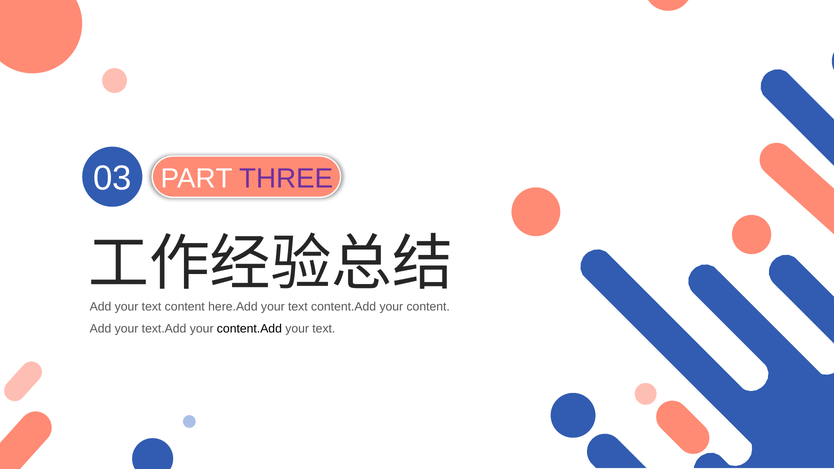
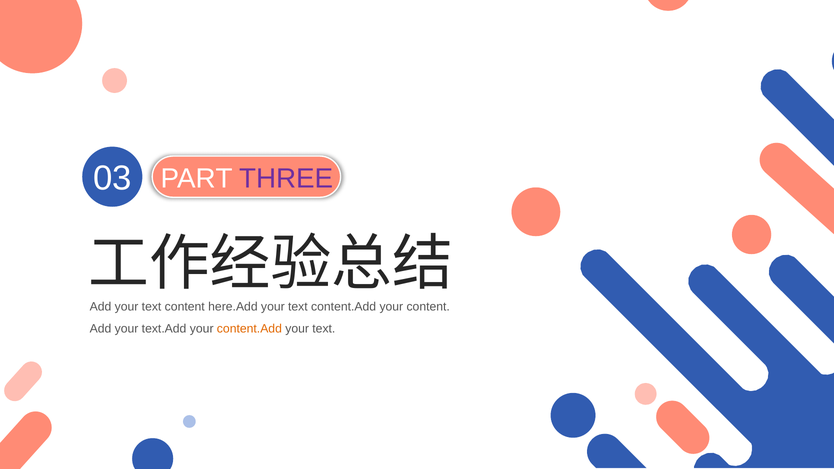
content.Add at (249, 329) colour: black -> orange
